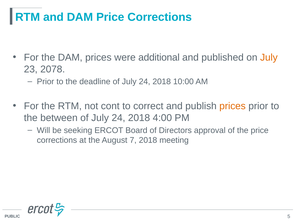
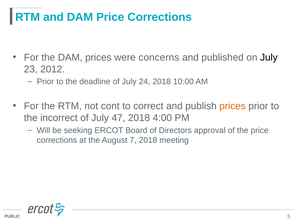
additional: additional -> concerns
July at (269, 57) colour: orange -> black
2078: 2078 -> 2012
between: between -> incorrect
24 at (118, 118): 24 -> 47
